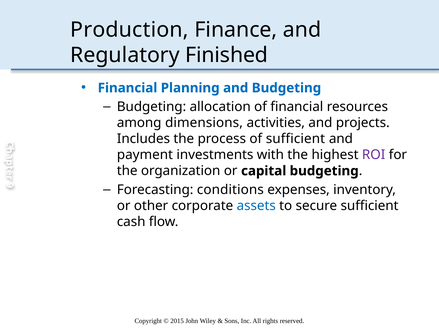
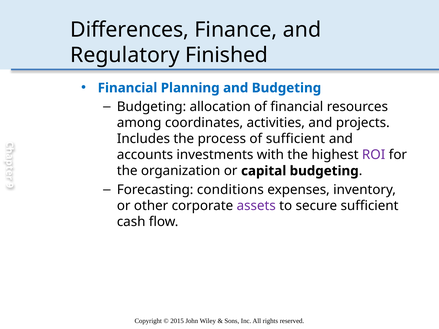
Production: Production -> Differences
dimensions: dimensions -> coordinates
payment: payment -> accounts
assets colour: blue -> purple
